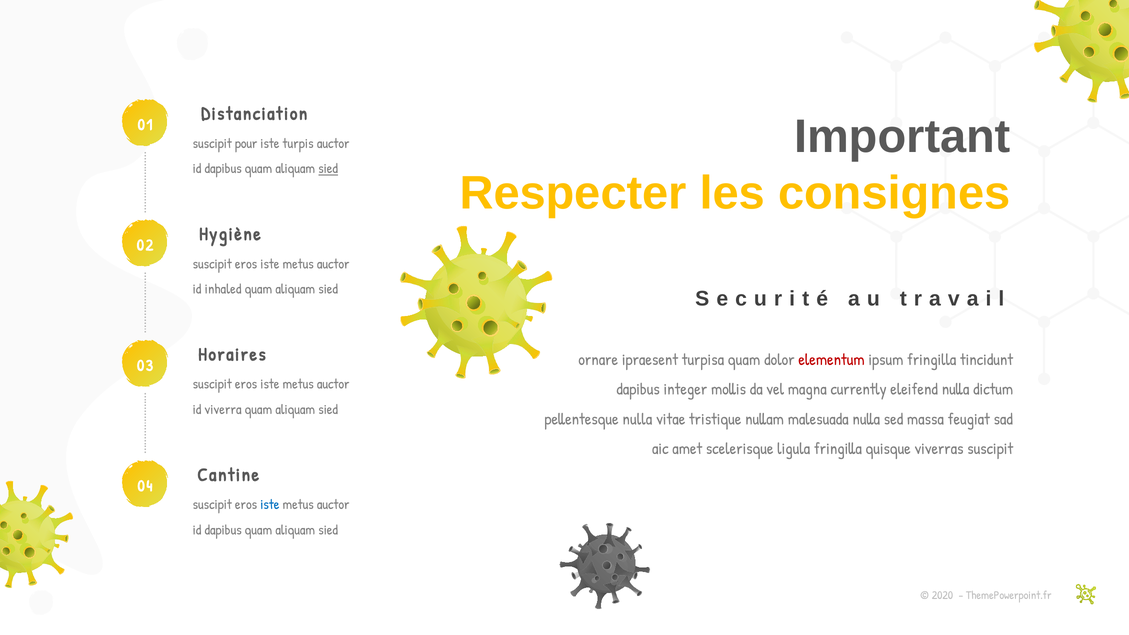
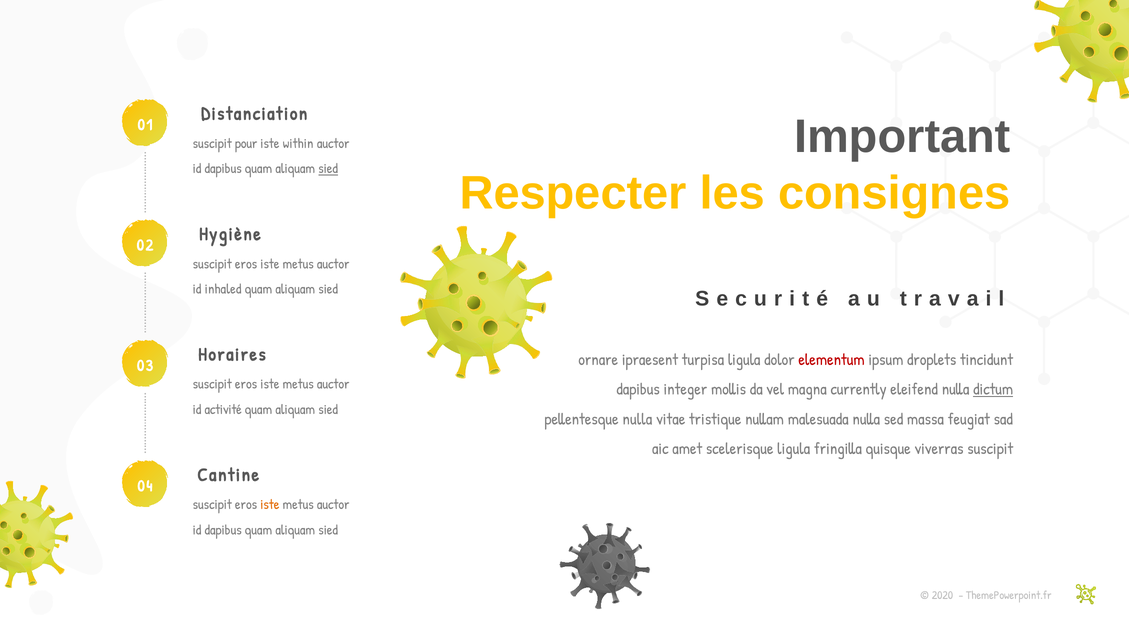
turpis: turpis -> within
turpisa quam: quam -> ligula
ipsum fringilla: fringilla -> droplets
dictum underline: none -> present
viverra: viverra -> activité
iste at (270, 505) colour: blue -> orange
